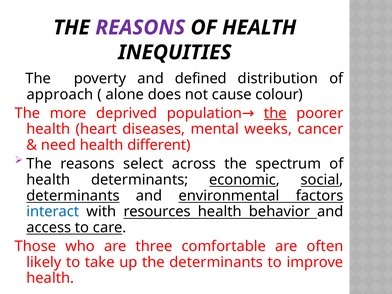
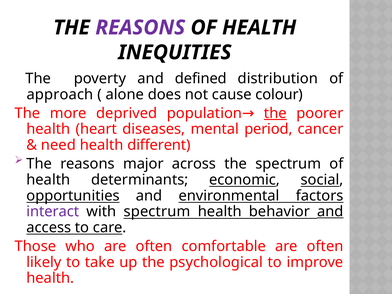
weeks: weeks -> period
select: select -> major
determinants at (73, 196): determinants -> opportunities
interact colour: blue -> purple
with resources: resources -> spectrum
and at (330, 212) underline: none -> present
who are three: three -> often
the determinants: determinants -> psychological
